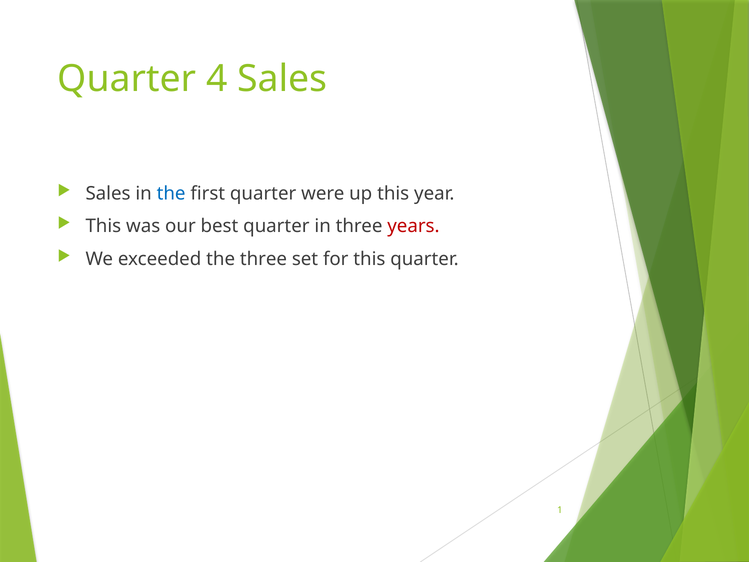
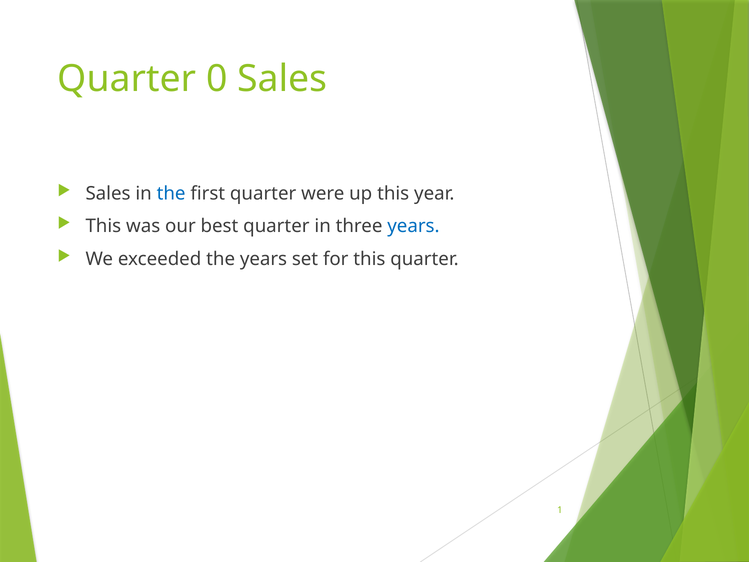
4: 4 -> 0
years at (413, 226) colour: red -> blue
the three: three -> years
